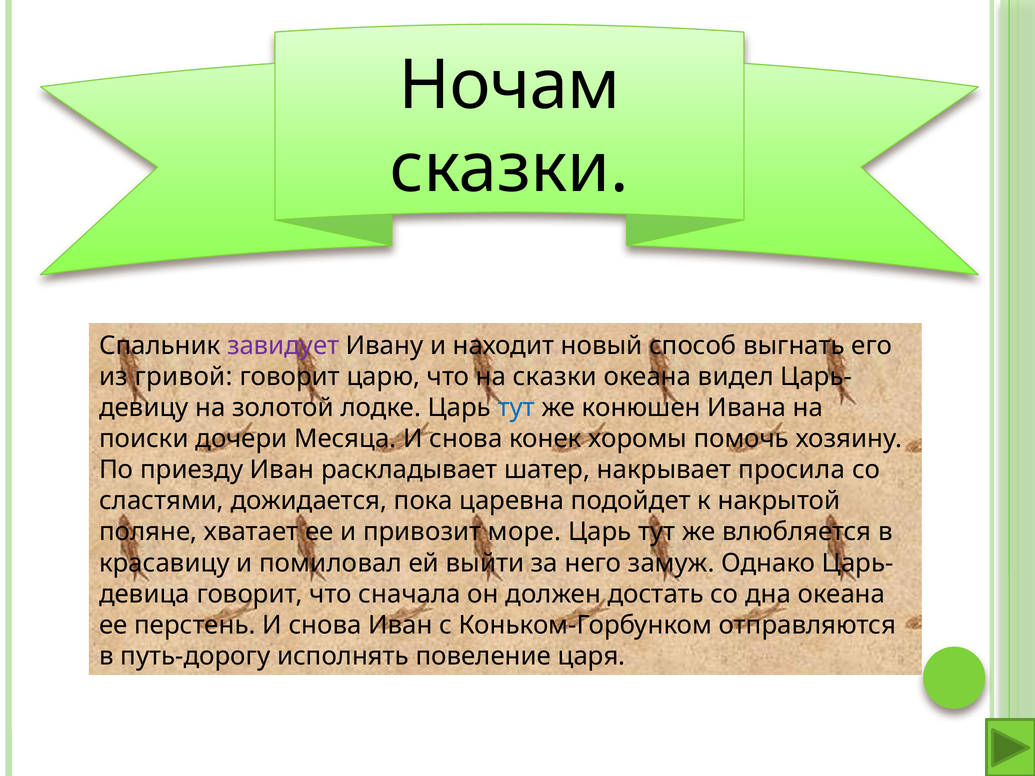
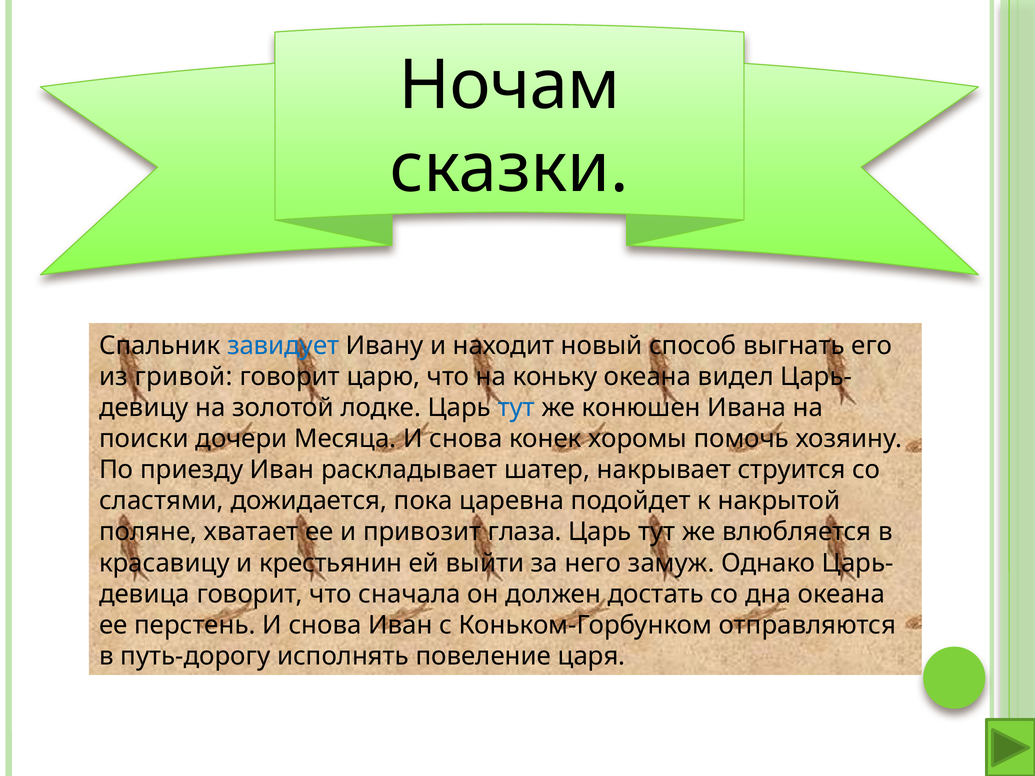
завидует colour: purple -> blue
на сказки: сказки -> коньку
просила: просила -> струится
море: море -> глаза
помиловал: помиловал -> крестьянин
